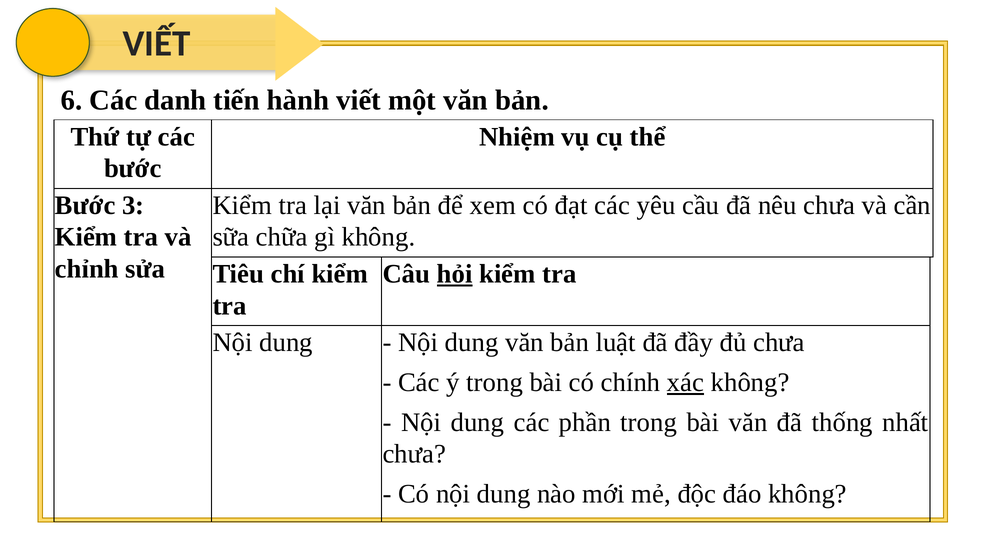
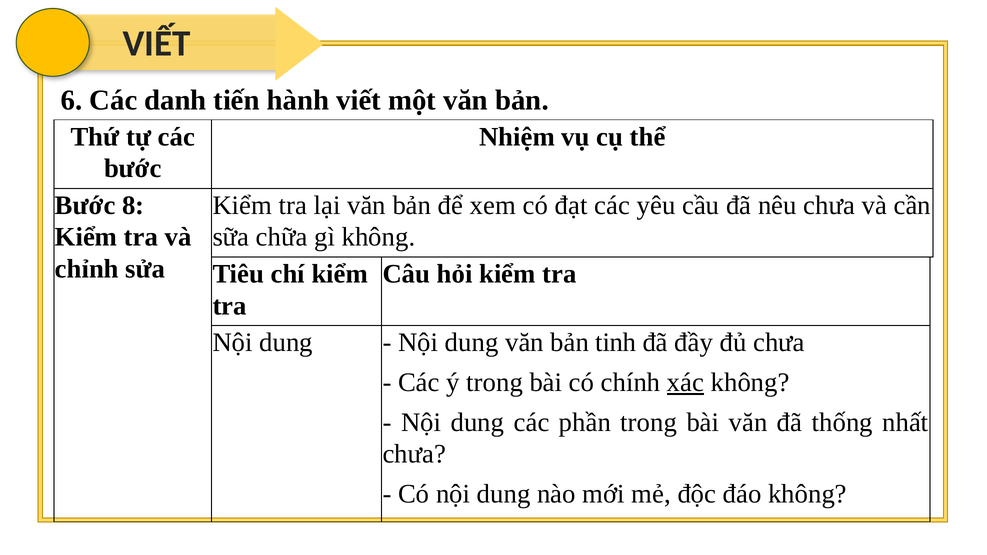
3: 3 -> 8
hỏi underline: present -> none
luật: luật -> tinh
